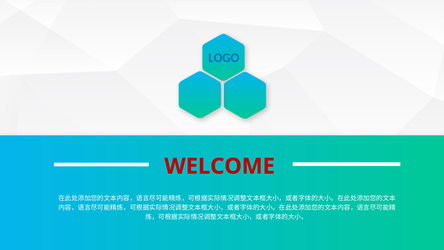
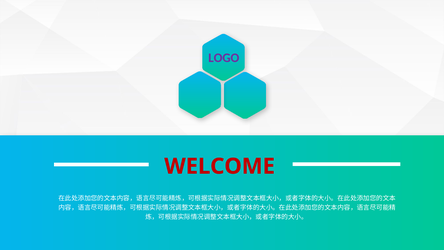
LOGO colour: blue -> purple
